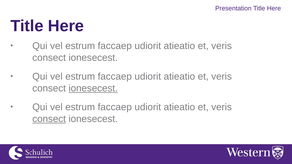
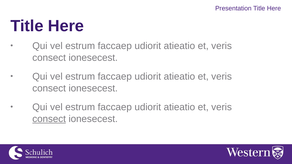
ionesecest at (93, 88) underline: present -> none
